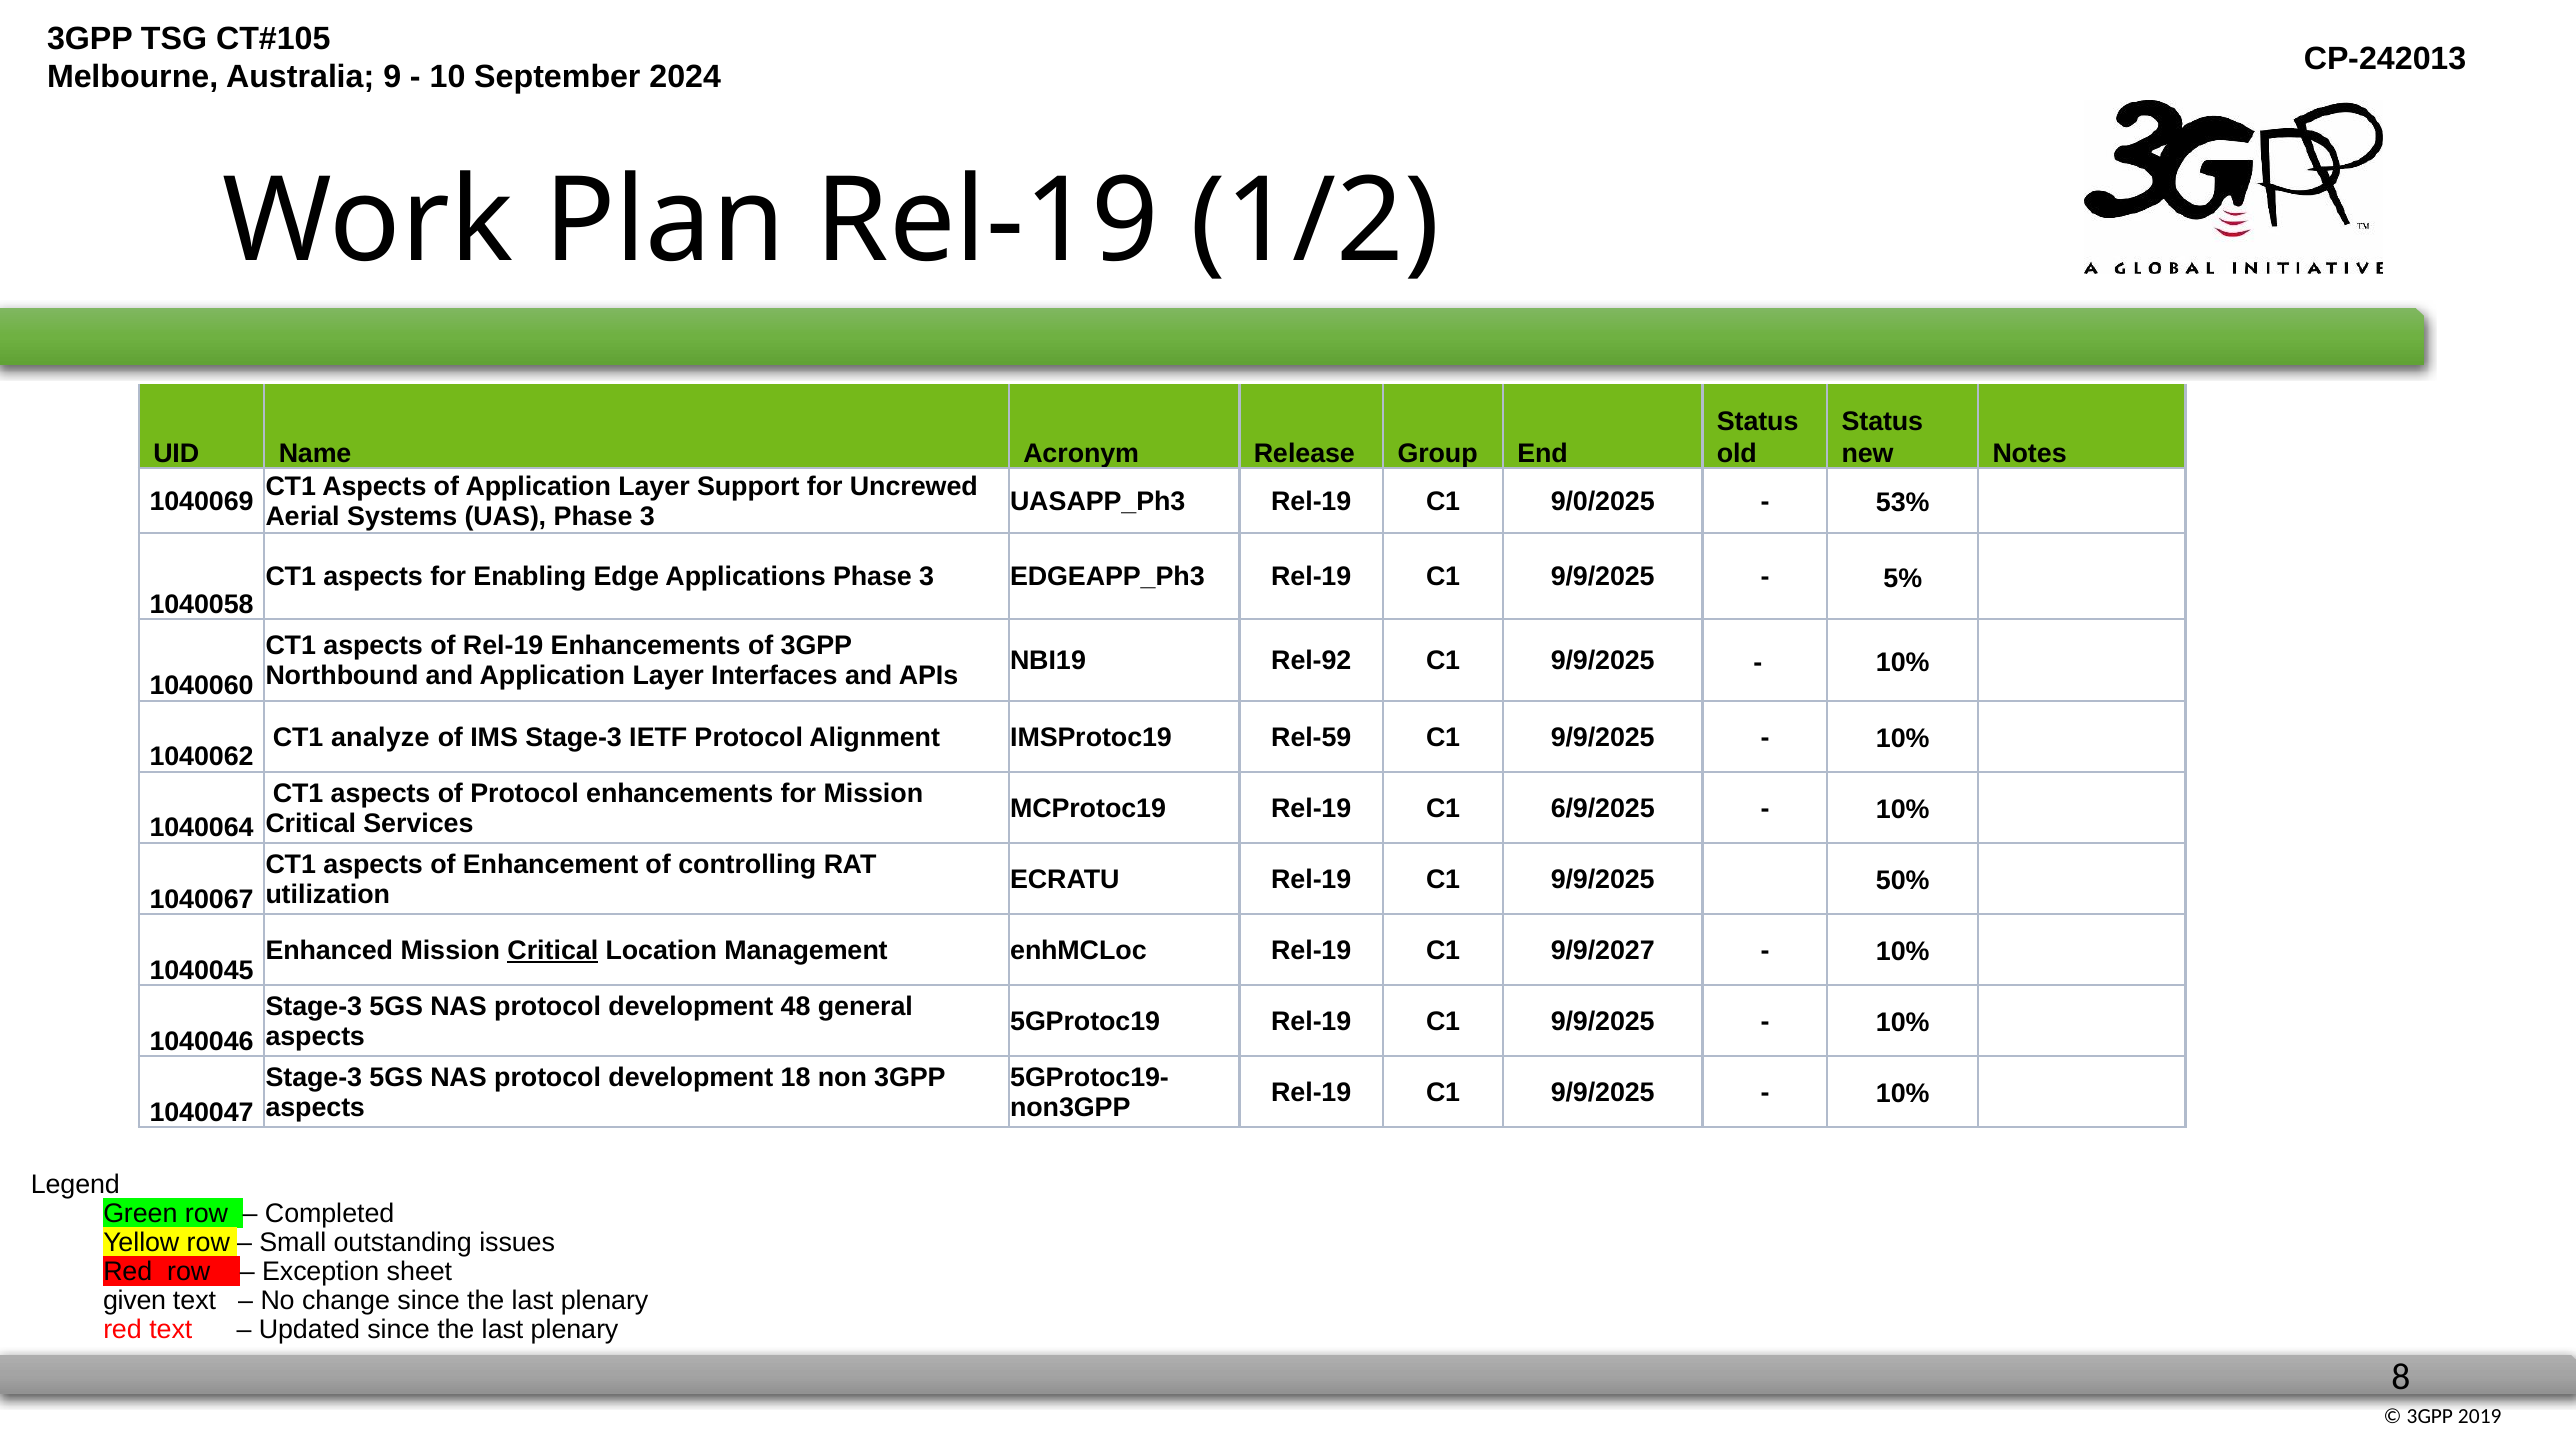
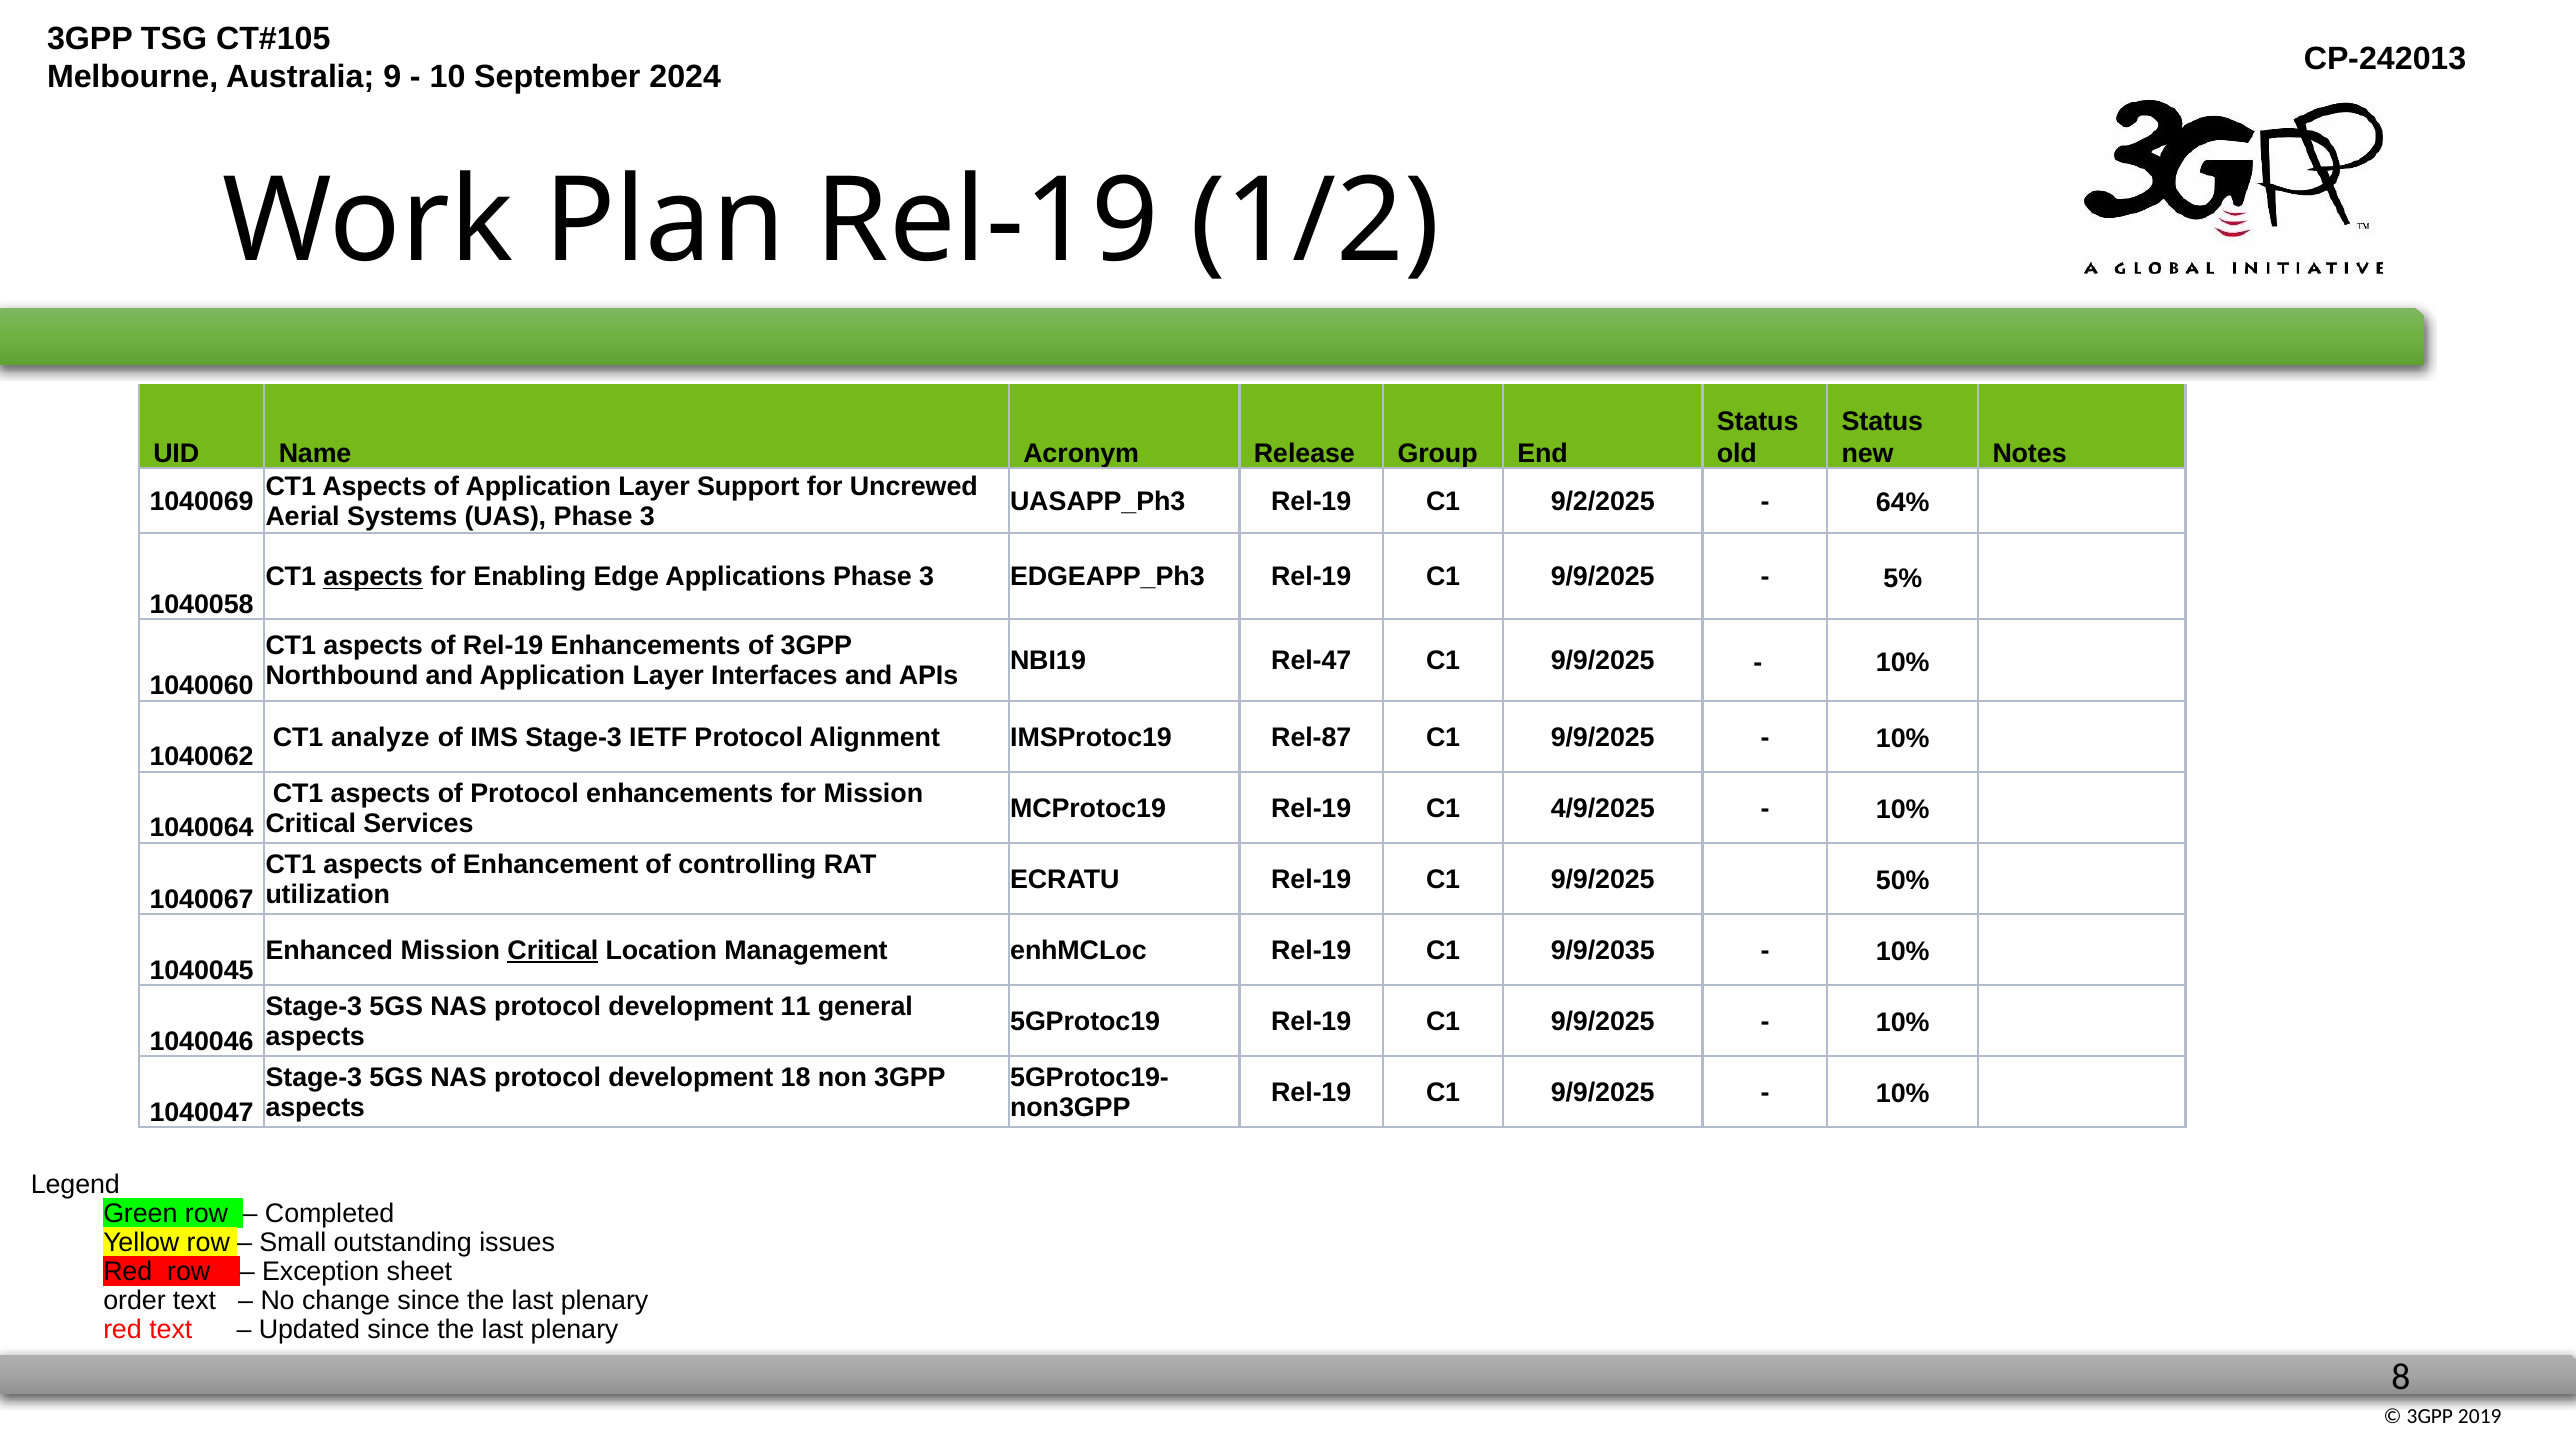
9/0/2025: 9/0/2025 -> 9/2/2025
53%: 53% -> 64%
aspects at (373, 577) underline: none -> present
Rel-92: Rel-92 -> Rel-47
Rel-59: Rel-59 -> Rel-87
6/9/2025: 6/9/2025 -> 4/9/2025
9/9/2027: 9/9/2027 -> 9/9/2035
48: 48 -> 11
given: given -> order
